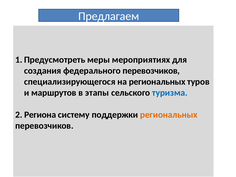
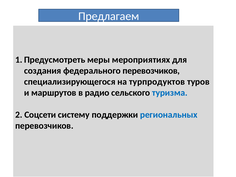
на региональных: региональных -> турпродуктов
этапы: этапы -> радио
Региона: Региона -> Соцсети
региональных at (169, 115) colour: orange -> blue
